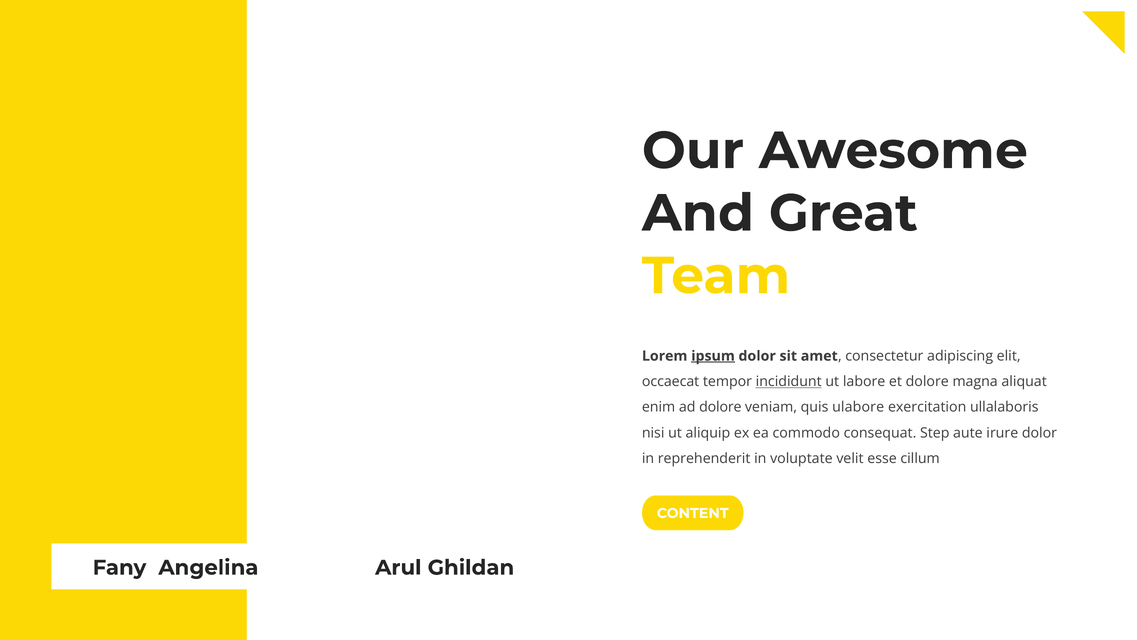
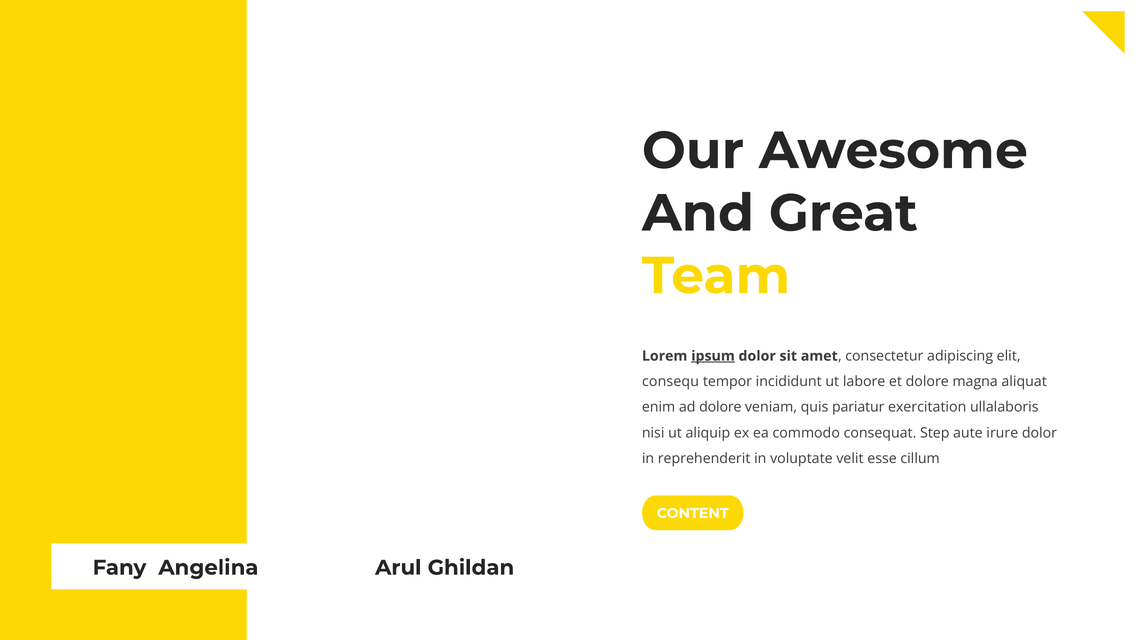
occaecat: occaecat -> consequ
incididunt underline: present -> none
ulabore: ulabore -> pariatur
